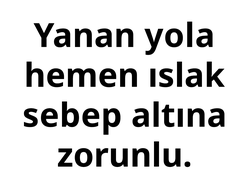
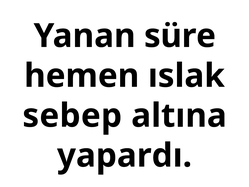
yola: yola -> süre
zorunlu: zorunlu -> yapardı
